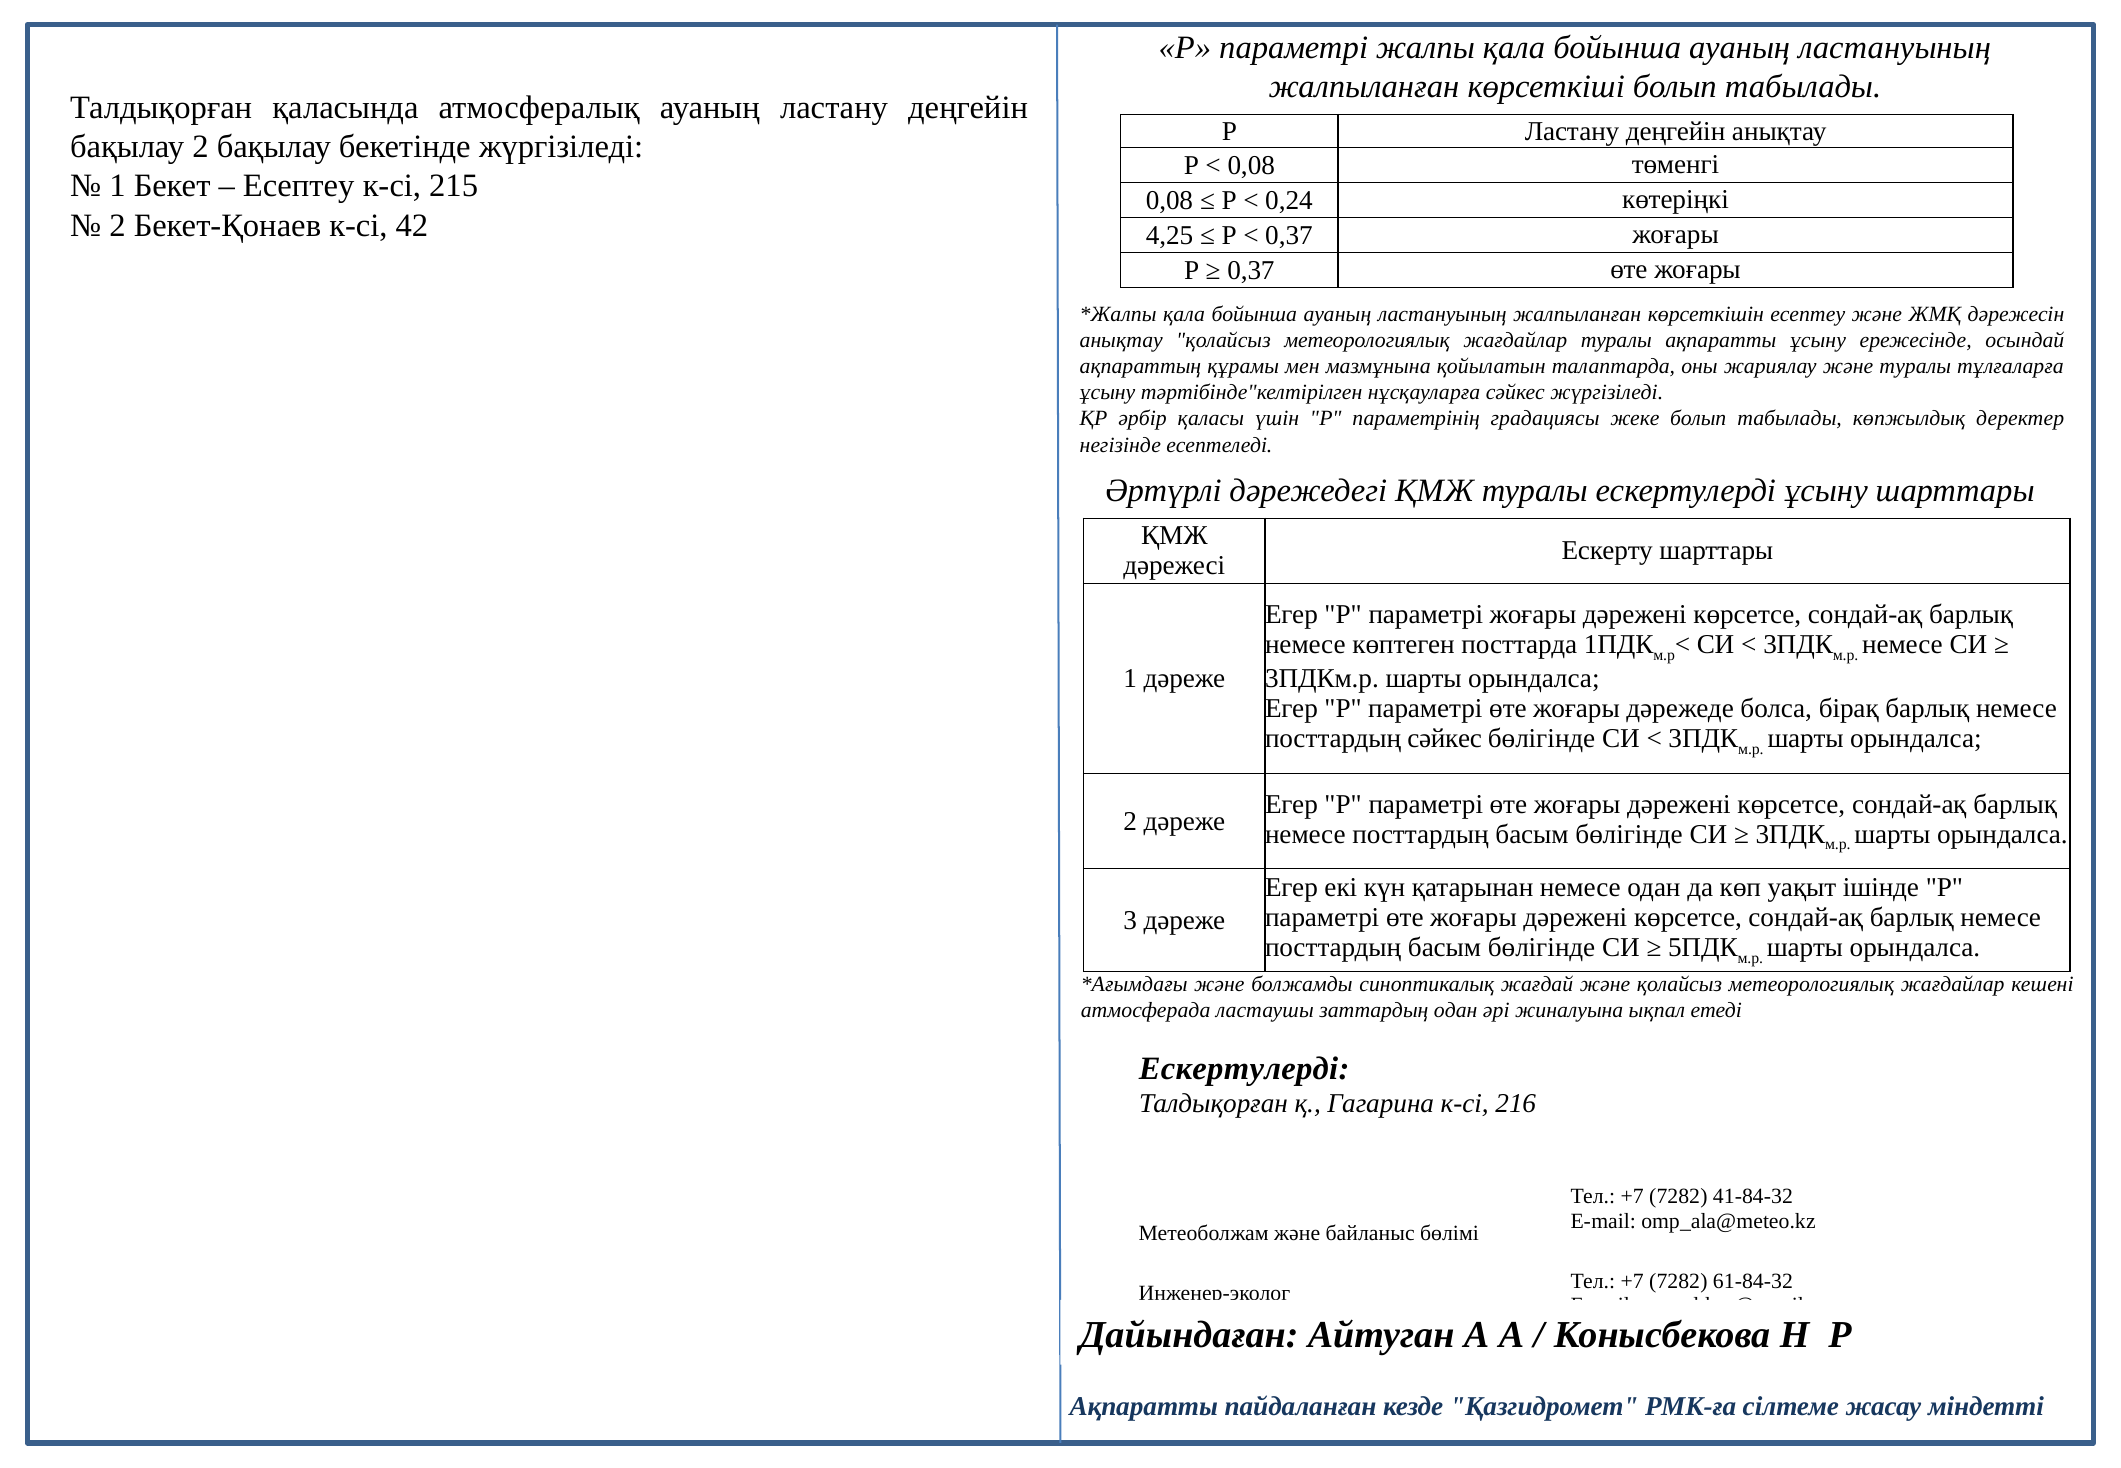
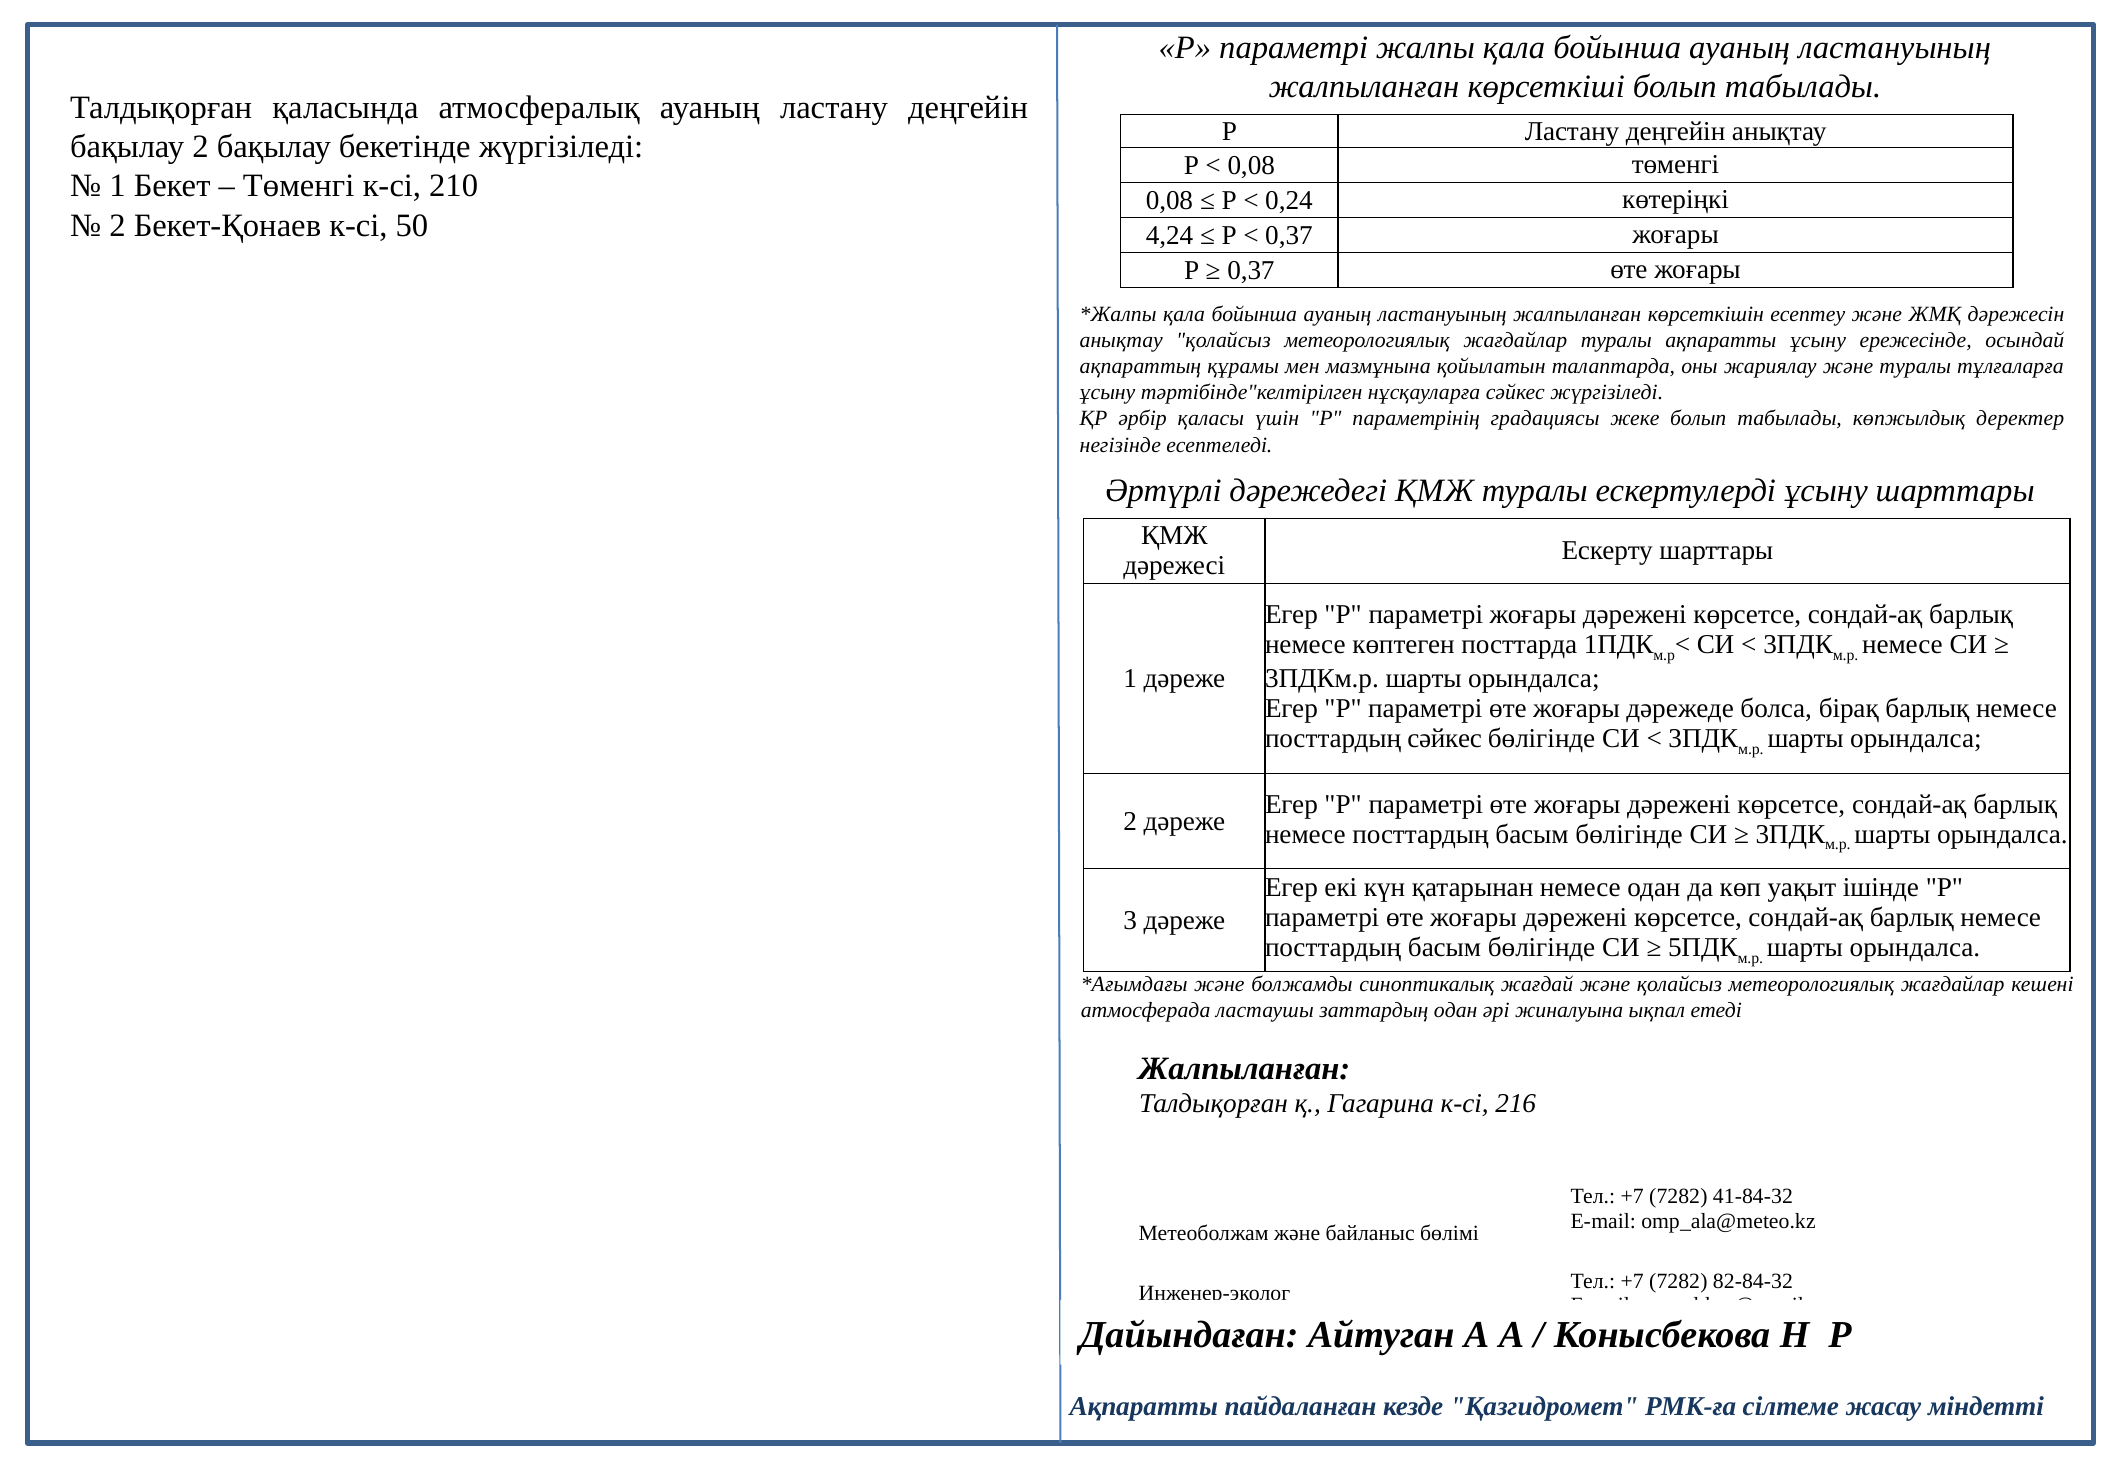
Есептеу at (299, 186): Есептеу -> Төменгі
215: 215 -> 210
42: 42 -> 50
4,25: 4,25 -> 4,24
Ескертулерді at (1244, 1069): Ескертулерді -> Жалпыланған
61-84-32: 61-84-32 -> 82-84-32
